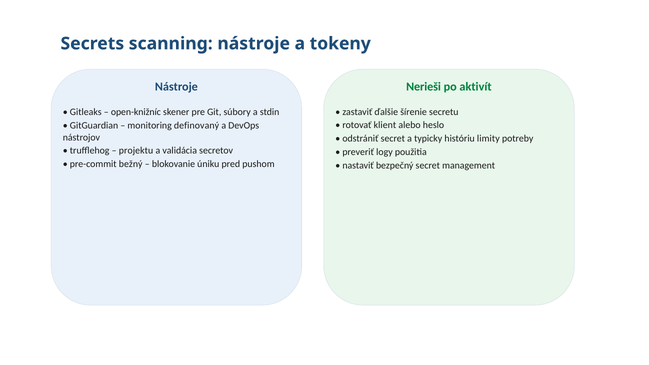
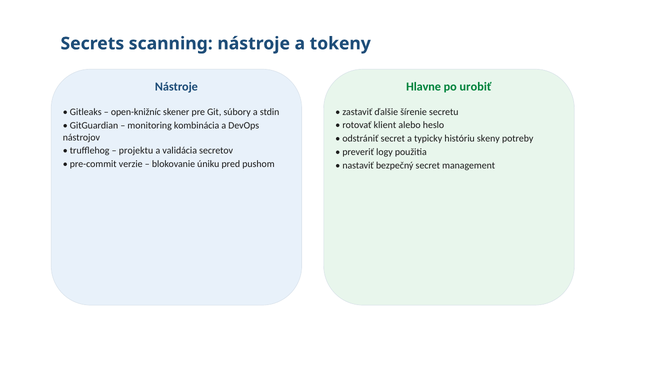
Nerieši: Nerieši -> Hlavne
aktivít: aktivít -> urobiť
definovaný: definovaný -> kombinácia
limity: limity -> skeny
bežný: bežný -> verzie
